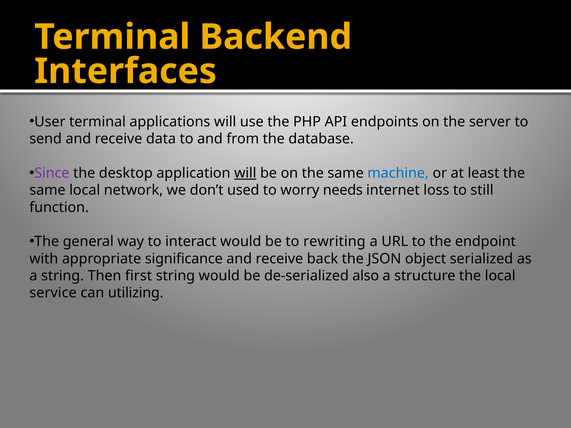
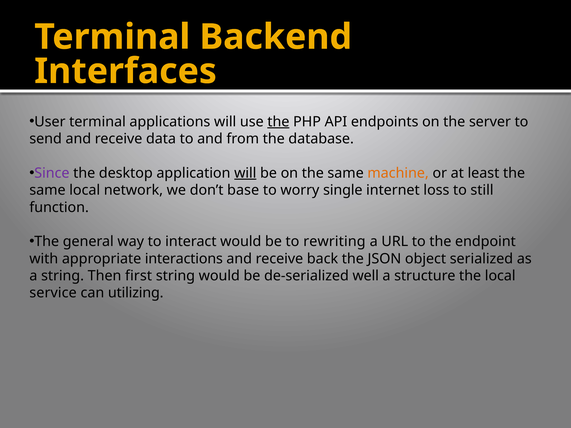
the at (278, 122) underline: none -> present
machine colour: blue -> orange
used: used -> base
needs: needs -> single
significance: significance -> interactions
also: also -> well
